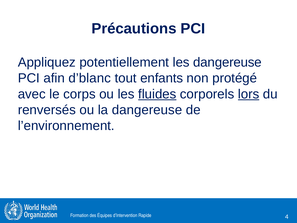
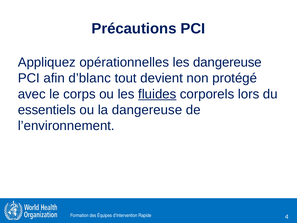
potentiellement: potentiellement -> opérationnelles
enfants: enfants -> devient
lors underline: present -> none
renversés: renversés -> essentiels
